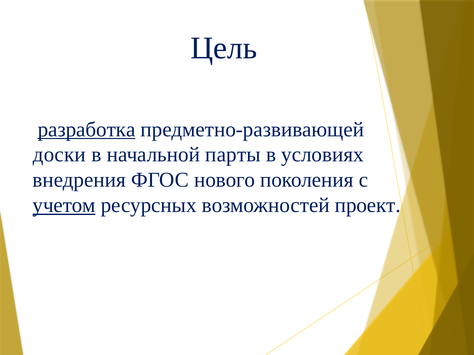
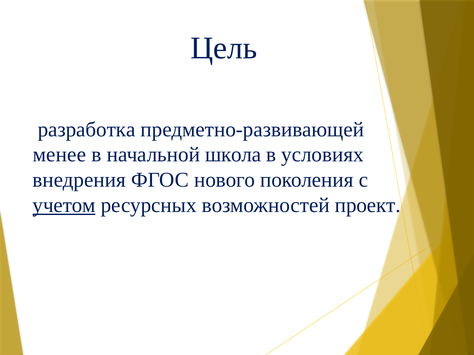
разработка underline: present -> none
доски: доски -> менее
парты: парты -> школа
